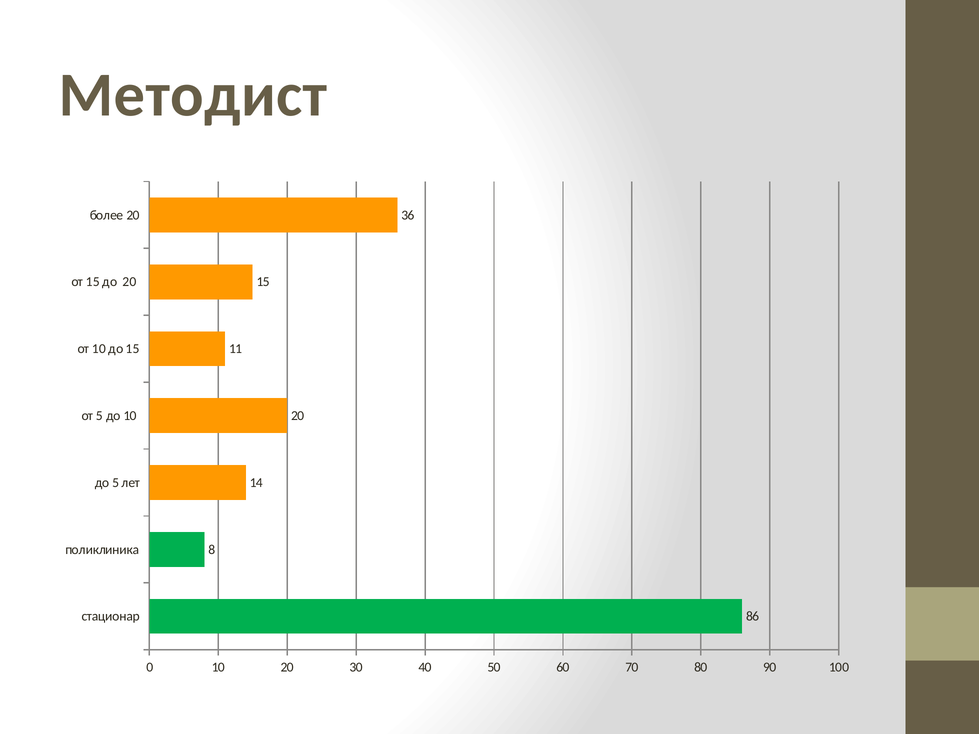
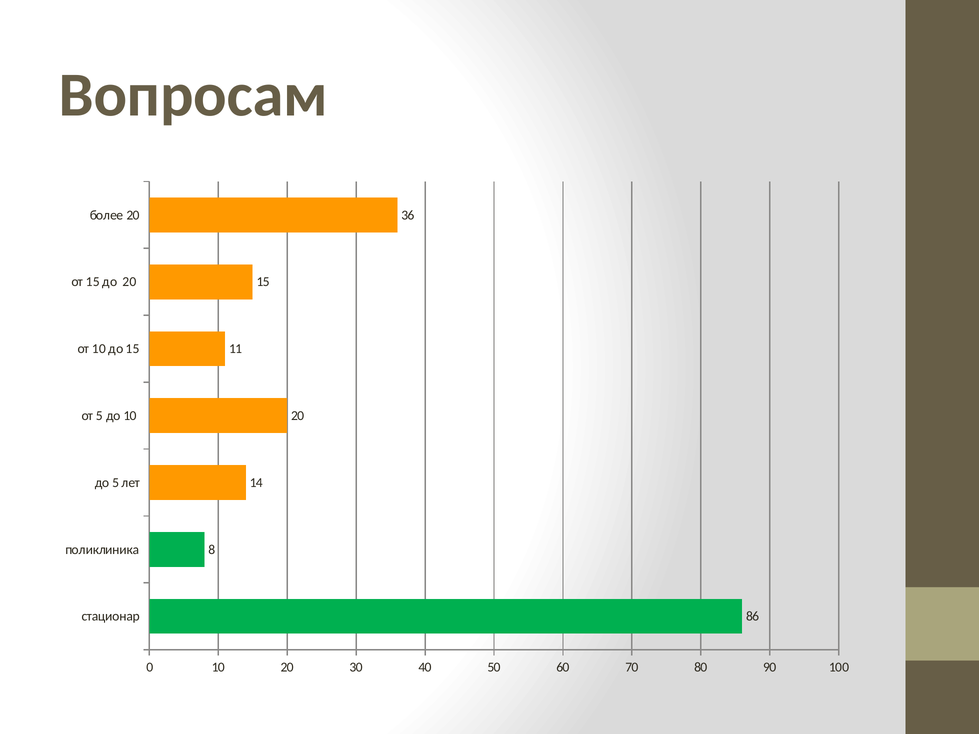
Методист: Методист -> Вопросам
